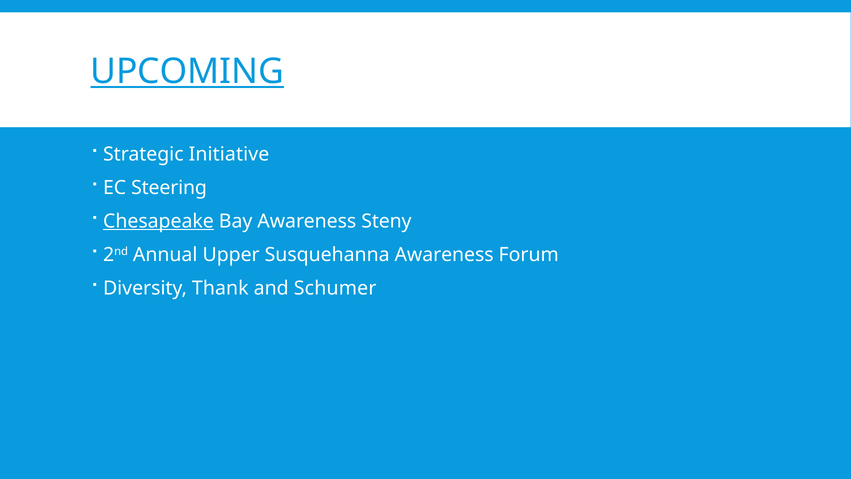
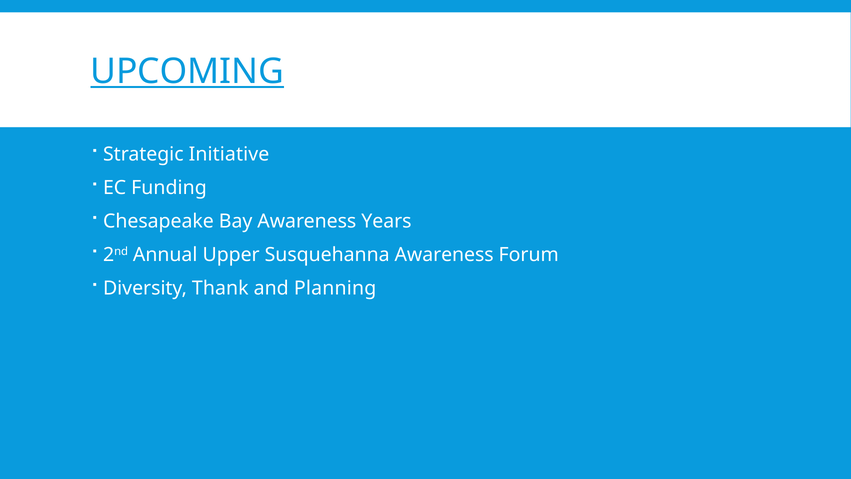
Steering: Steering -> Funding
Chesapeake underline: present -> none
Steny: Steny -> Years
Schumer: Schumer -> Planning
